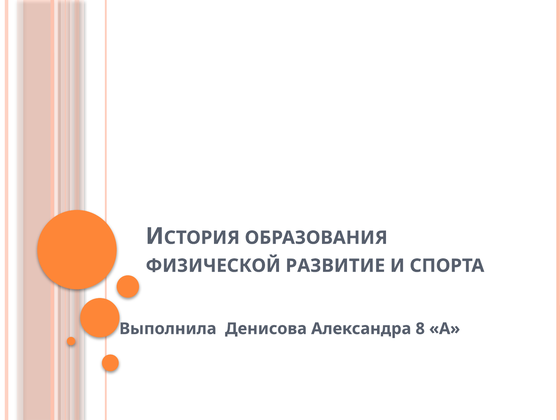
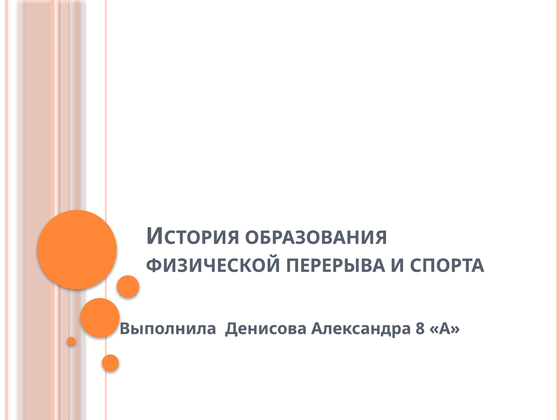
РАЗВИТИЕ: РАЗВИТИЕ -> ПЕРЕРЫВА
